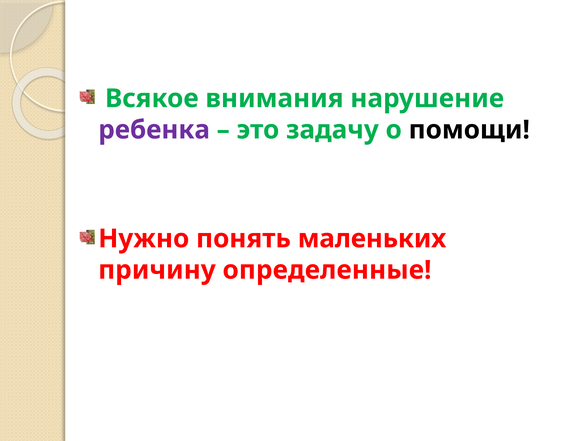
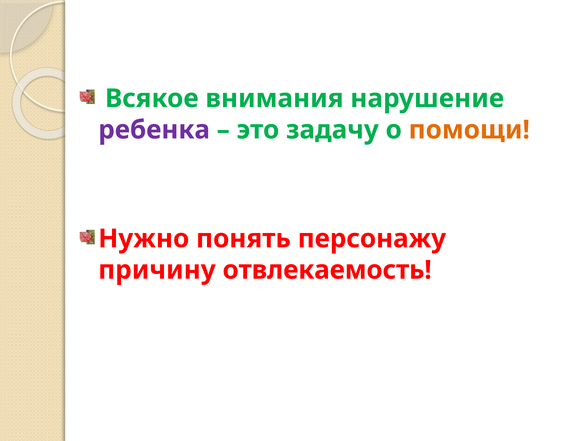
помощи colour: black -> orange
маленьких: маленьких -> персонажу
определенные: определенные -> отвлекаемость
